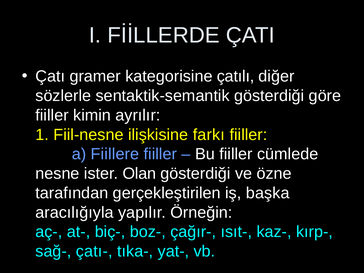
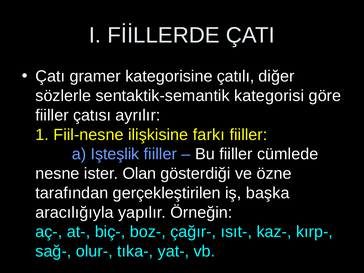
sentaktik-semantik gösterdiği: gösterdiği -> kategorisi
kimin: kimin -> çatısı
Fiillere: Fiillere -> Işteşlik
çatı-: çatı- -> olur-
